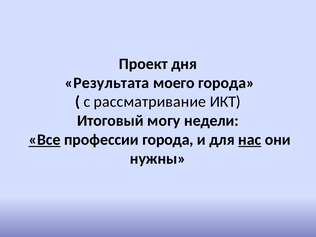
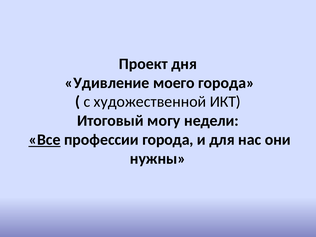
Результата: Результата -> Удивление
рассматривание: рассматривание -> художественной
нас underline: present -> none
